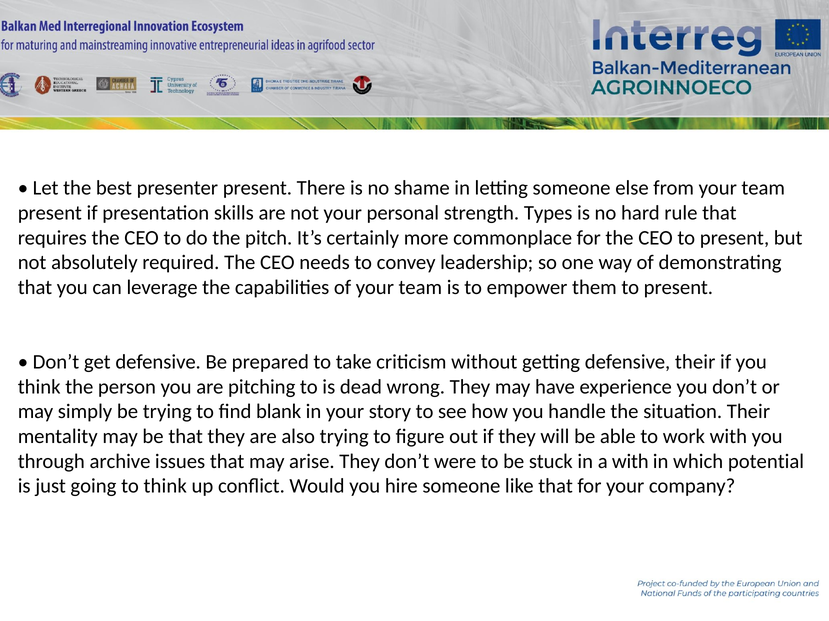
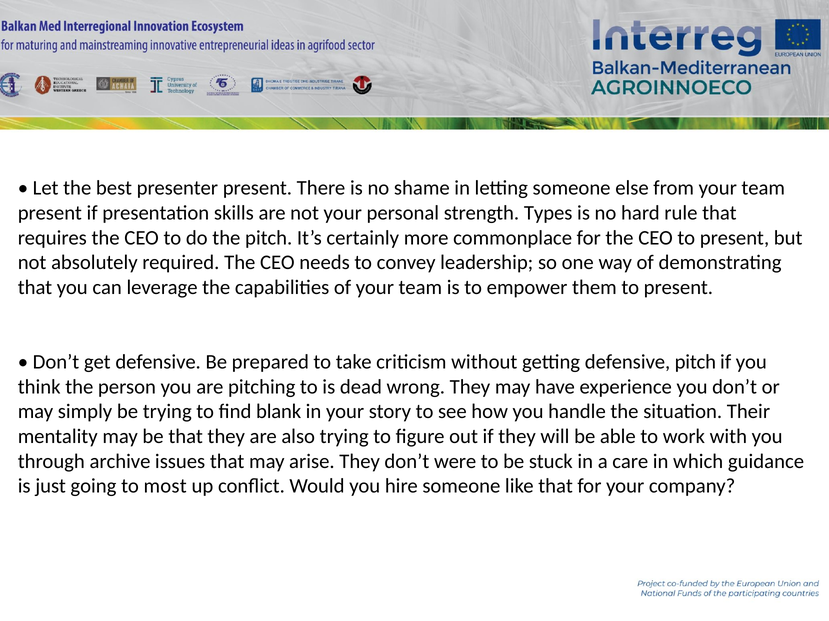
defensive their: their -> pitch
a with: with -> care
potential: potential -> guidance
to think: think -> most
